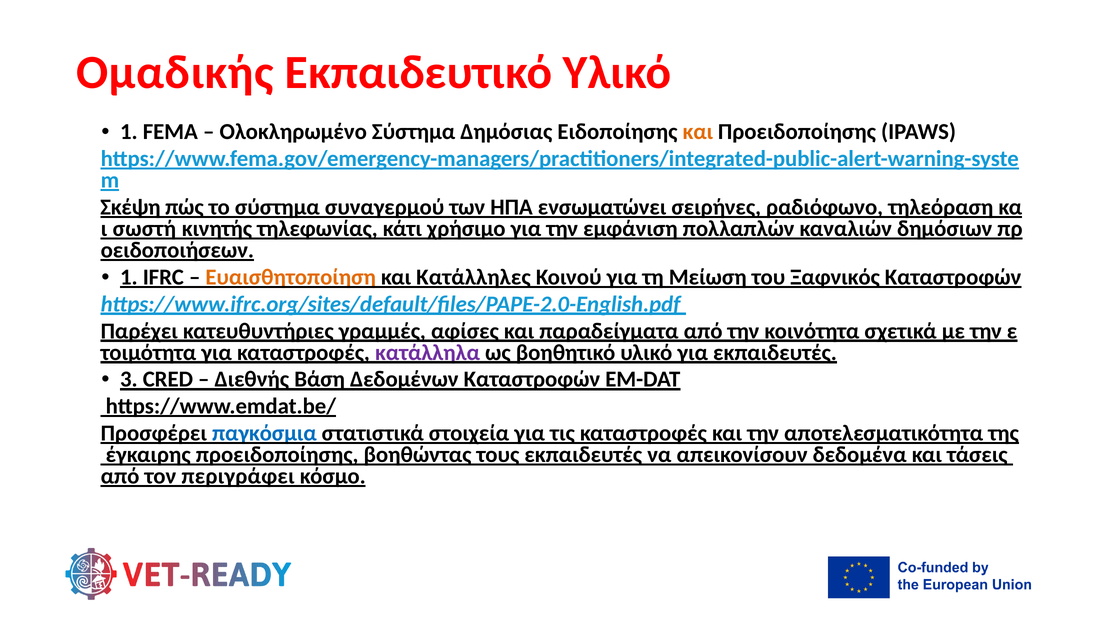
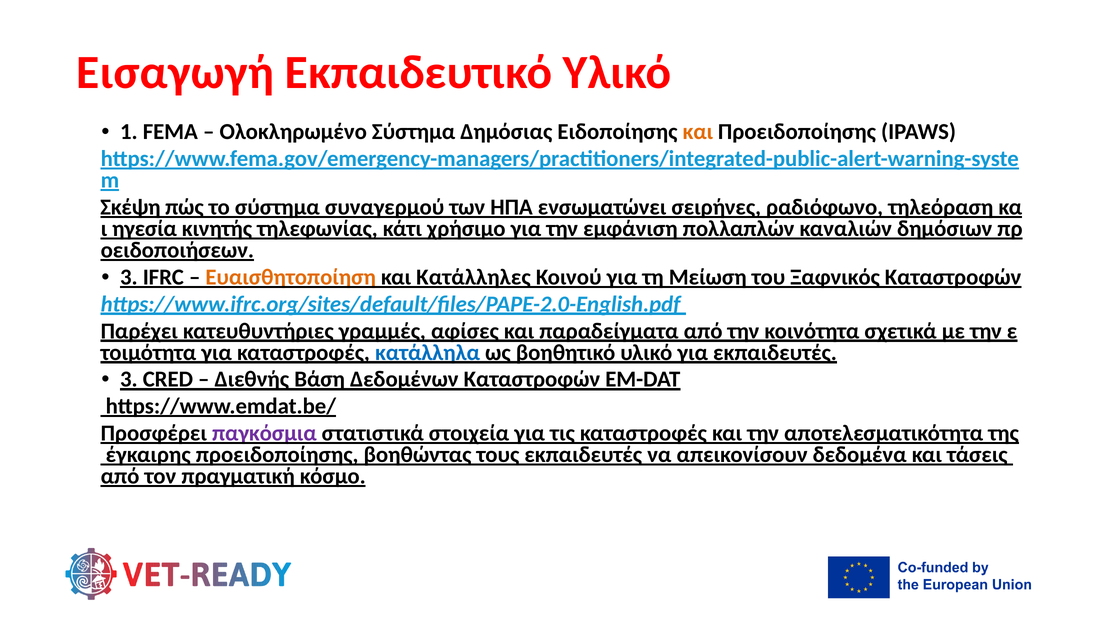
Ομαδικής: Ομαδικής -> Εισαγωγή
σωστή: σωστή -> ηγεσία
1 at (129, 277): 1 -> 3
κατάλληλα colour: purple -> blue
παγκόσμια colour: blue -> purple
περιγράφει: περιγράφει -> πραγματική
